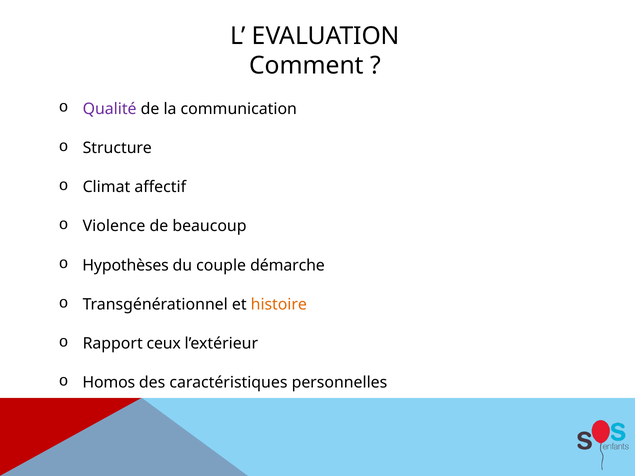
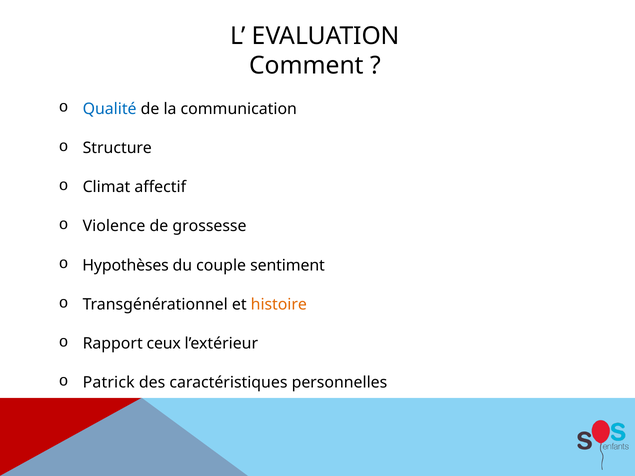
Qualité colour: purple -> blue
beaucoup: beaucoup -> grossesse
démarche: démarche -> sentiment
Homos: Homos -> Patrick
